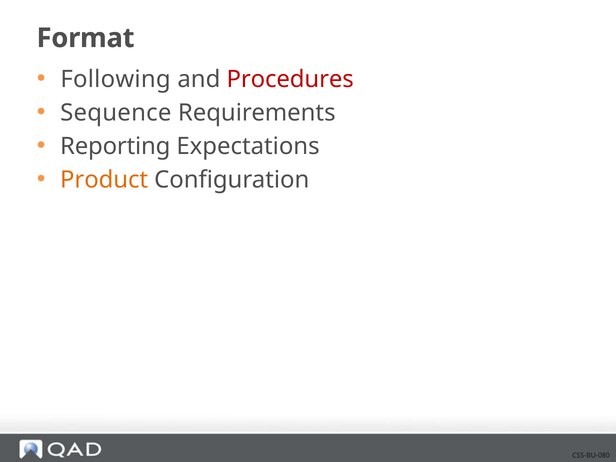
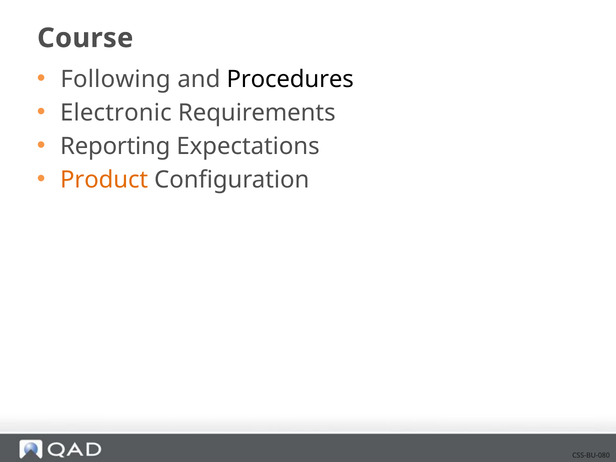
Format: Format -> Course
Procedures colour: red -> black
Sequence: Sequence -> Electronic
